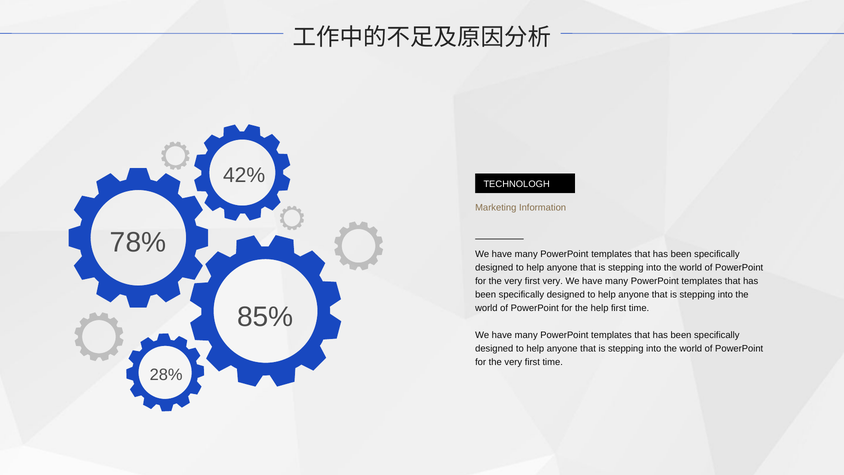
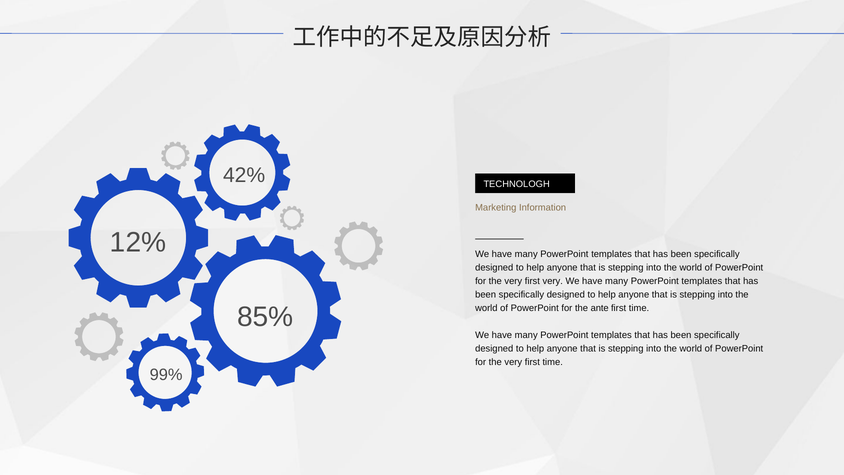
78%: 78% -> 12%
the help: help -> ante
28%: 28% -> 99%
